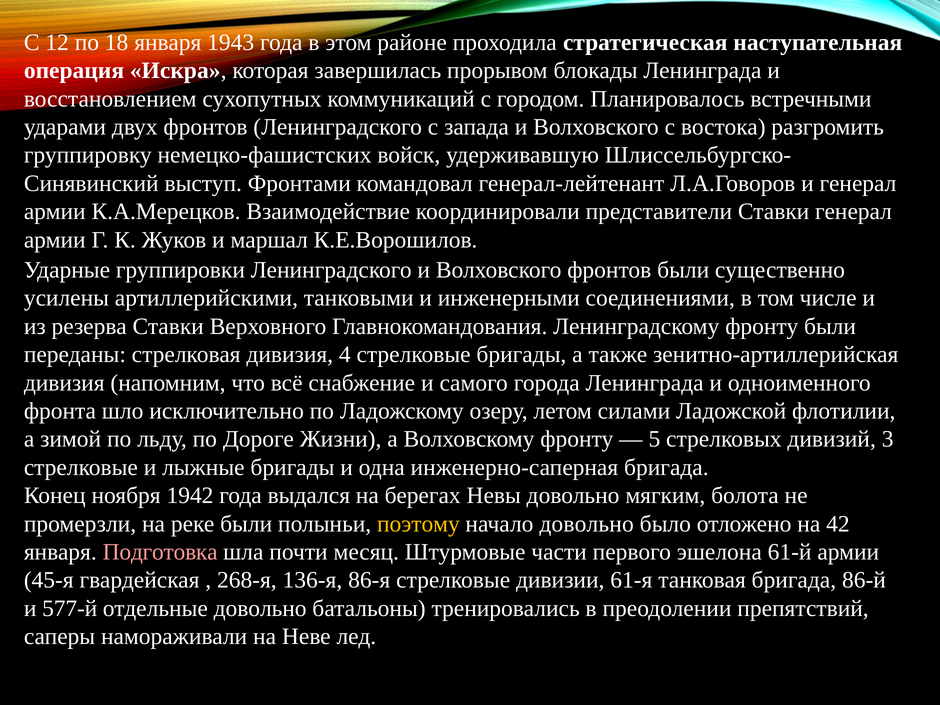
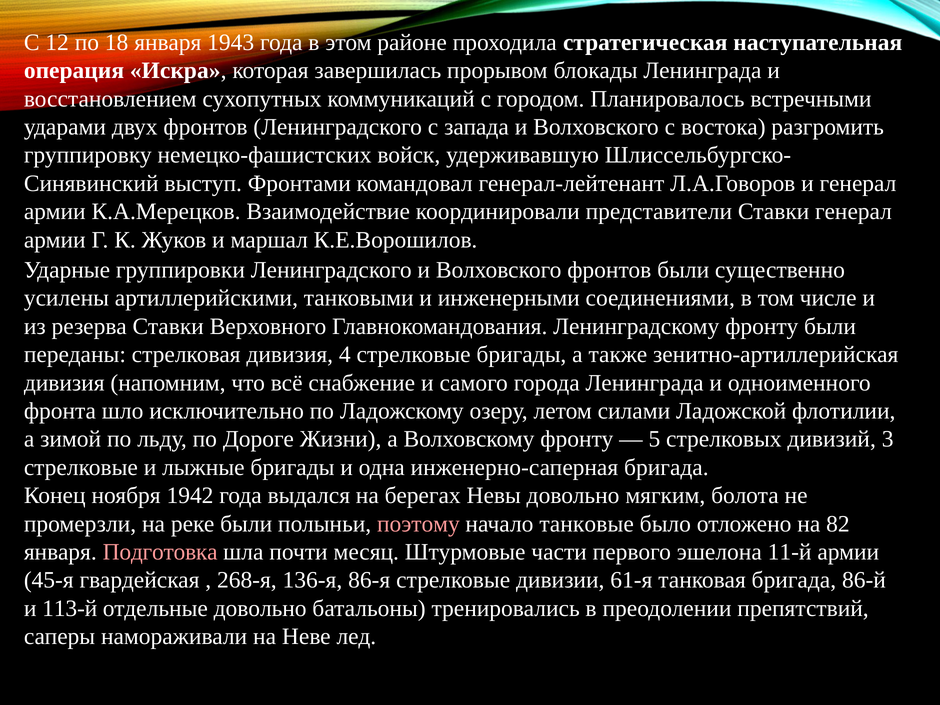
поэтому colour: yellow -> pink
начало довольно: довольно -> танковые
42: 42 -> 82
61-й: 61-й -> 11-й
577-й: 577-й -> 113-й
